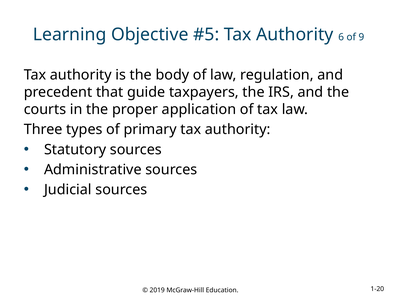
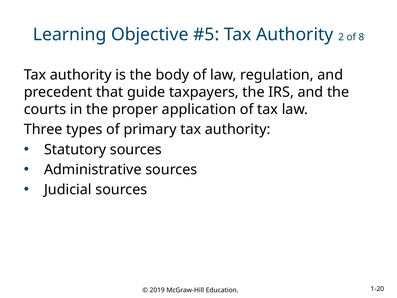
6: 6 -> 2
9: 9 -> 8
